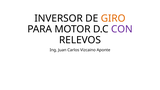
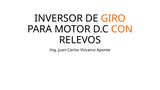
CON colour: purple -> orange
